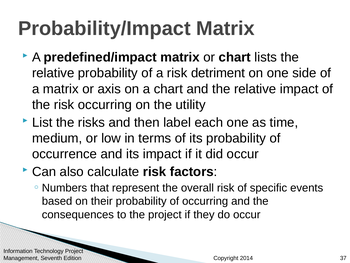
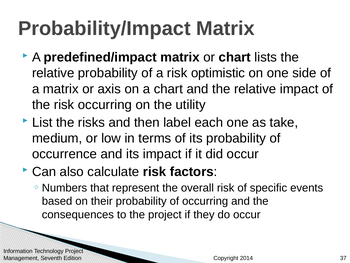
detriment: detriment -> optimistic
time: time -> take
